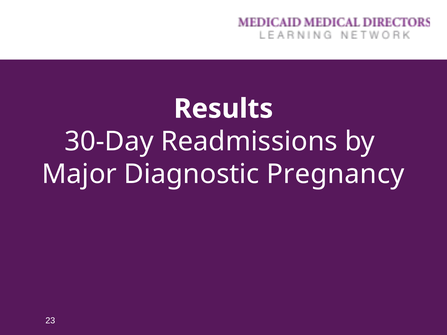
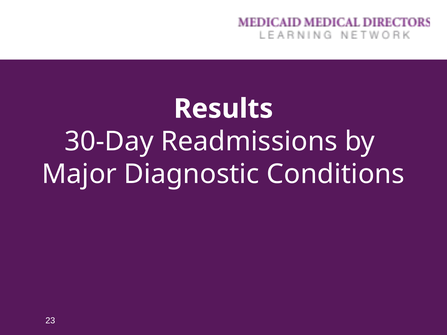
Pregnancy: Pregnancy -> Conditions
